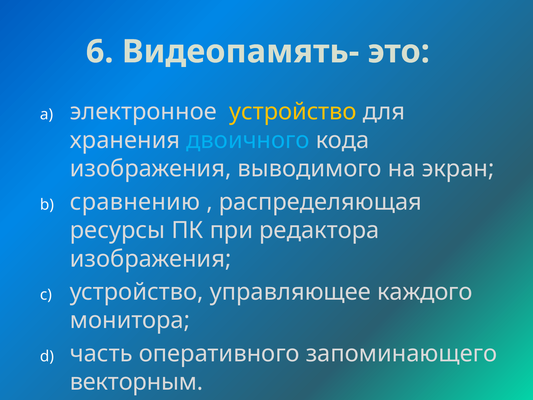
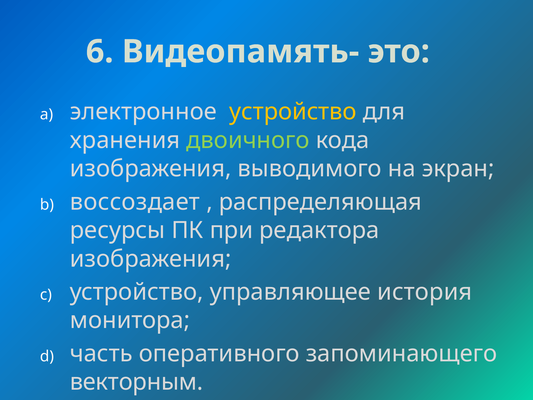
двоичного colour: light blue -> light green
сравнению: сравнению -> воссоздает
каждого: каждого -> история
